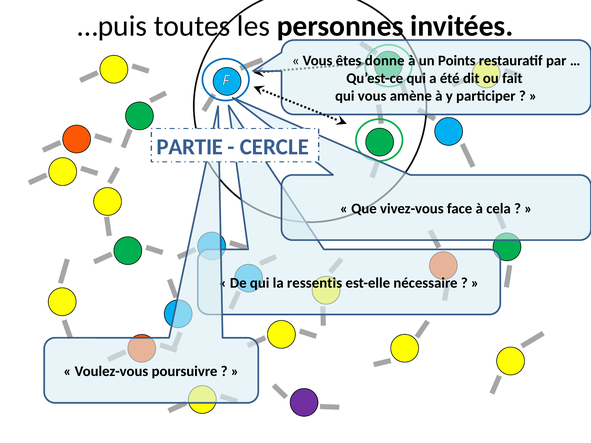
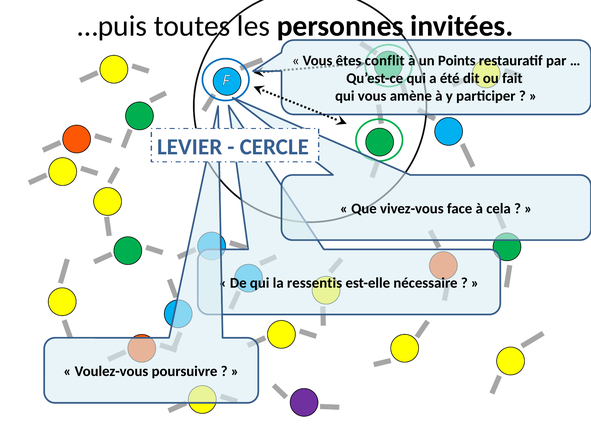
donne: donne -> conflit
PARTIE: PARTIE -> LEVIER
